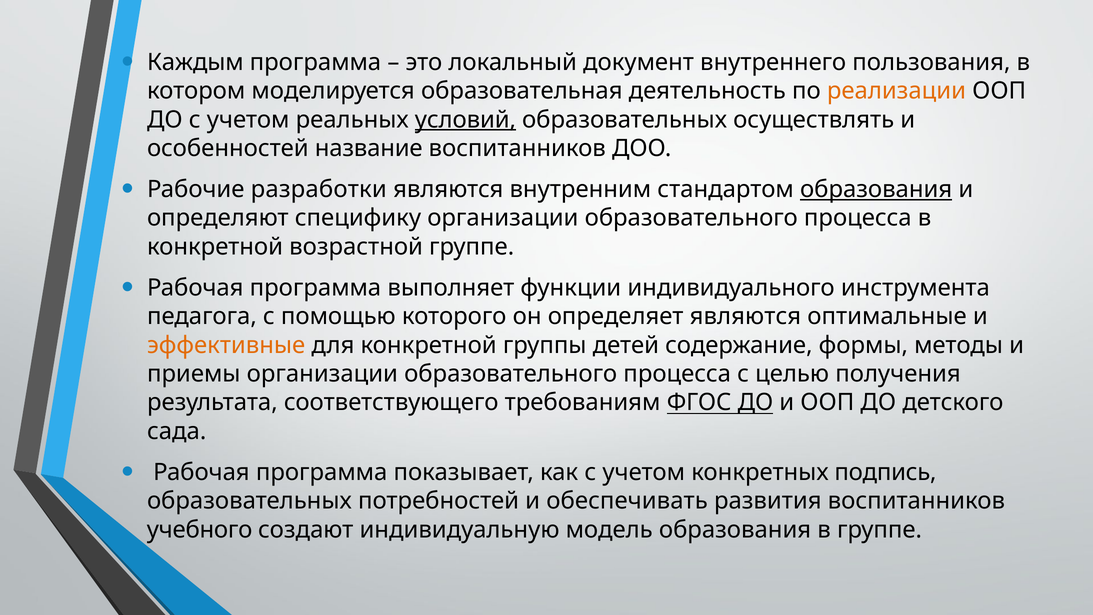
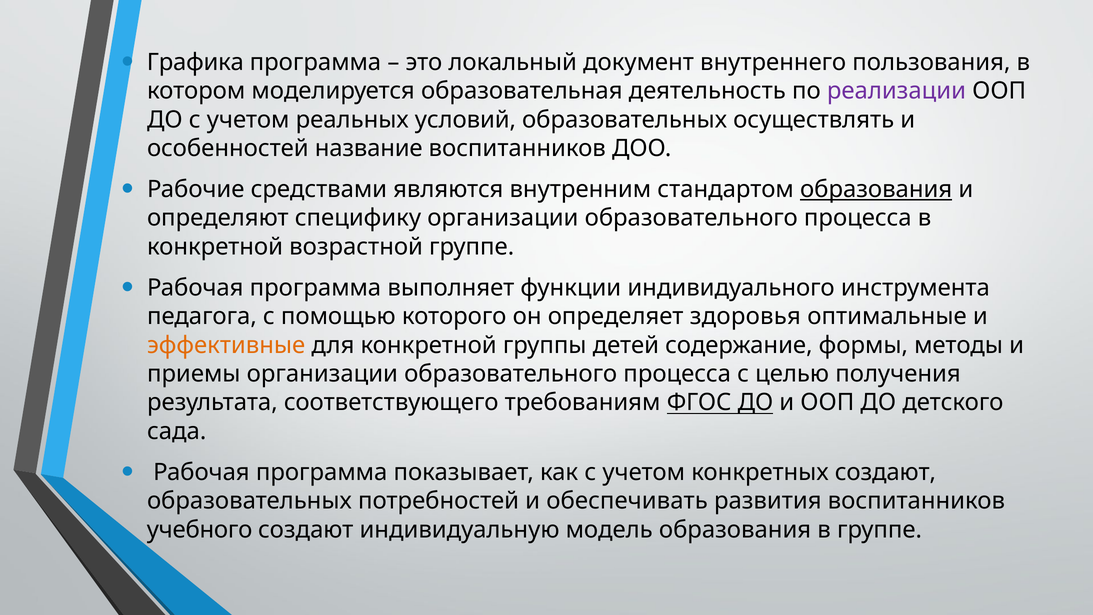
Каждым: Каждым -> Графика
реализации colour: orange -> purple
условий underline: present -> none
разработки: разработки -> средствами
определяет являются: являются -> здоровья
конкретных подпись: подпись -> создают
